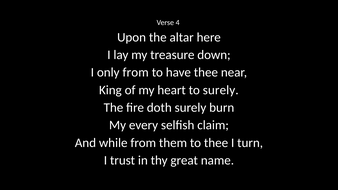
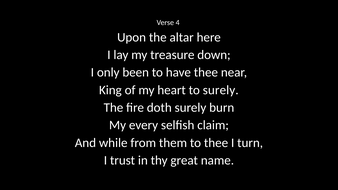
only from: from -> been
